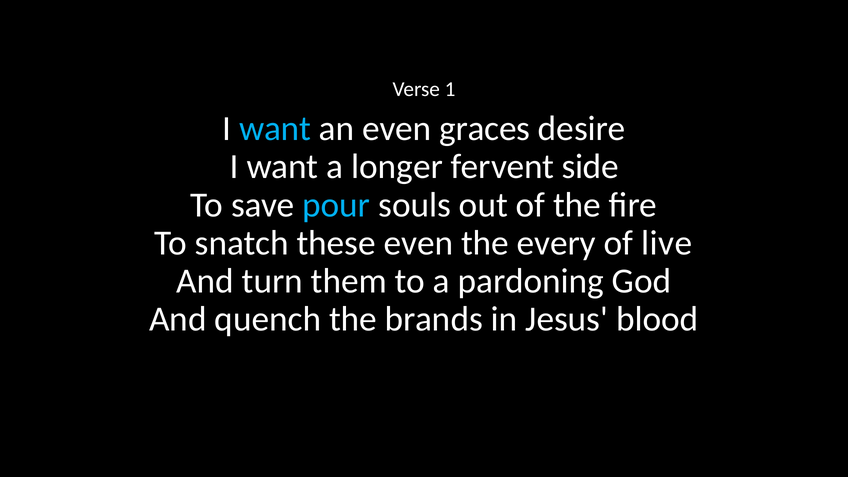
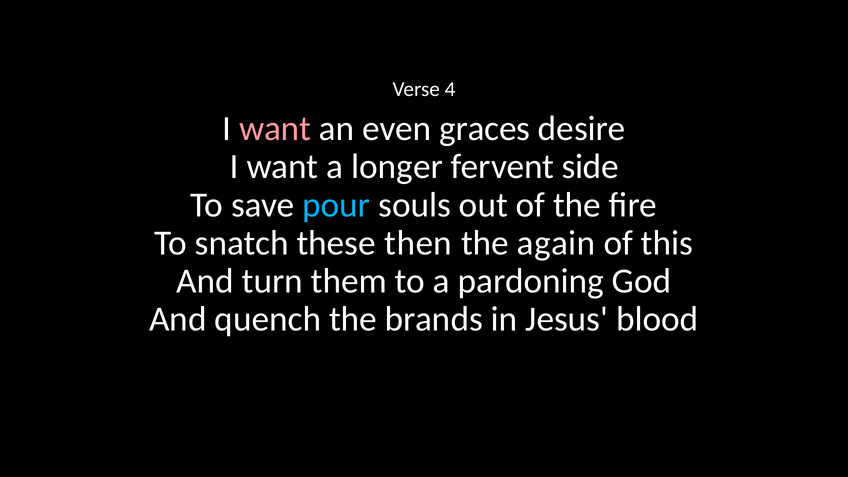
1: 1 -> 4
want at (275, 129) colour: light blue -> pink
these even: even -> then
every: every -> again
live: live -> this
